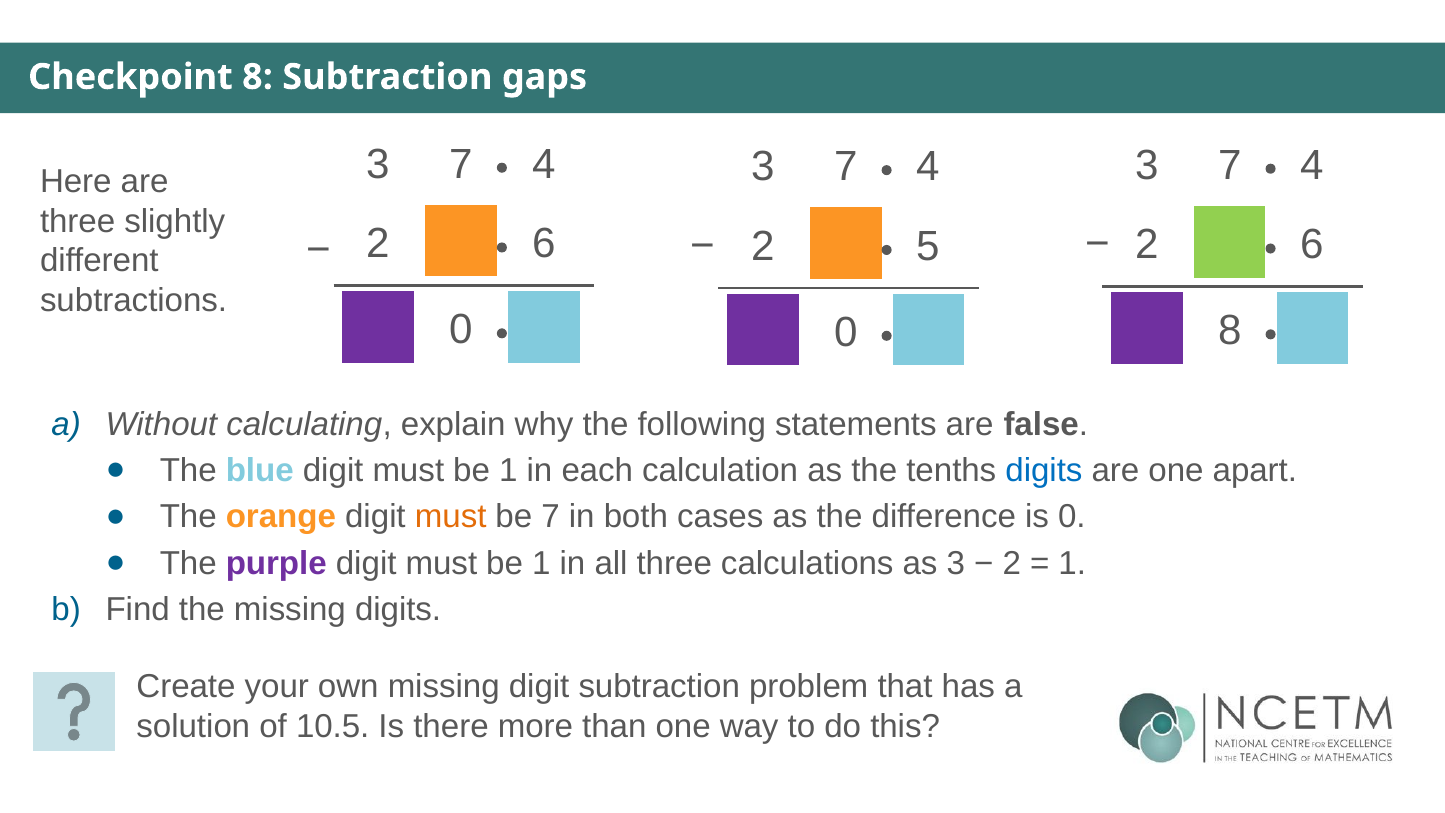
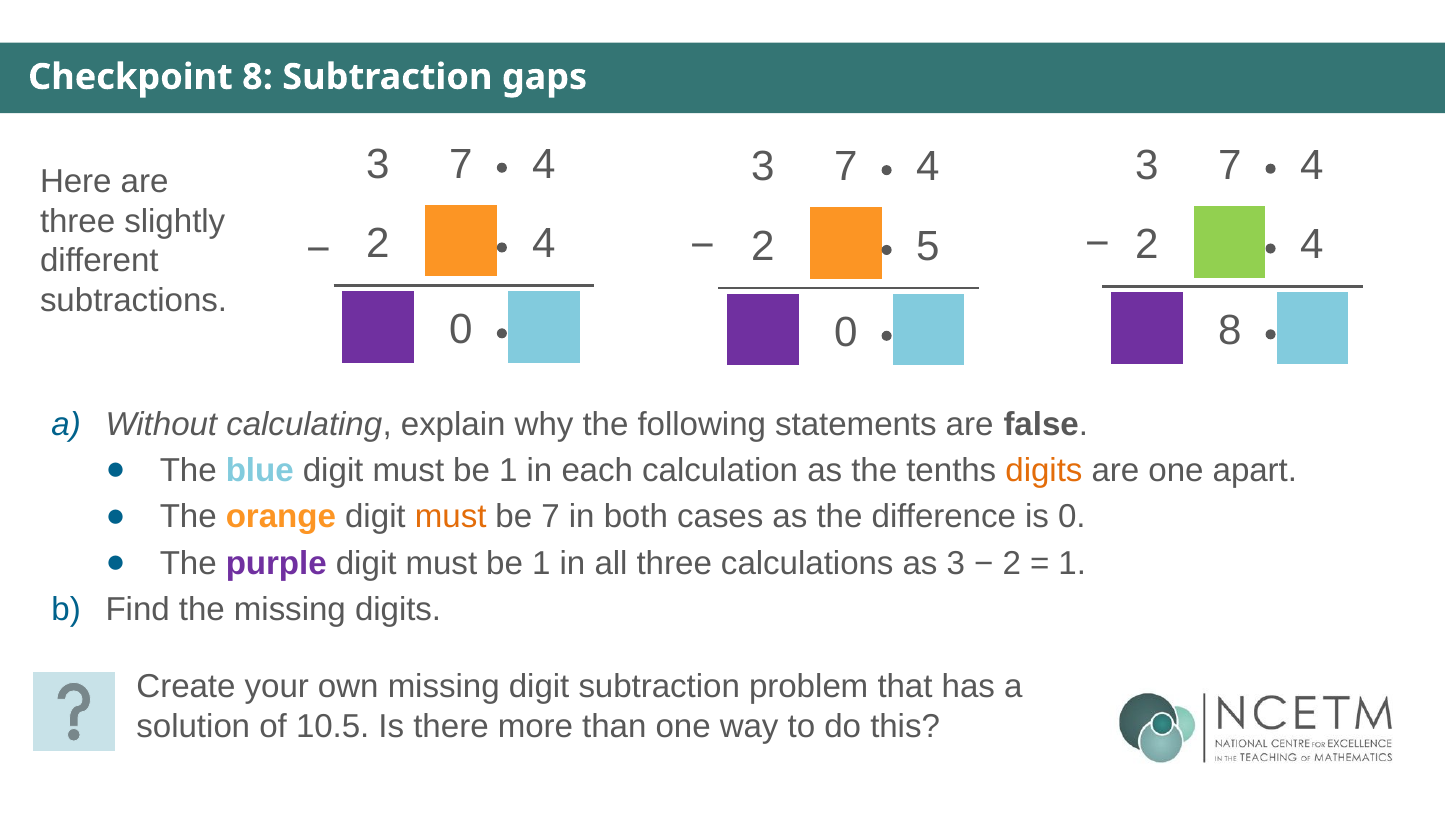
6 at (544, 244): 6 -> 4
6 at (1313, 245): 6 -> 4
digits at (1044, 471) colour: blue -> orange
